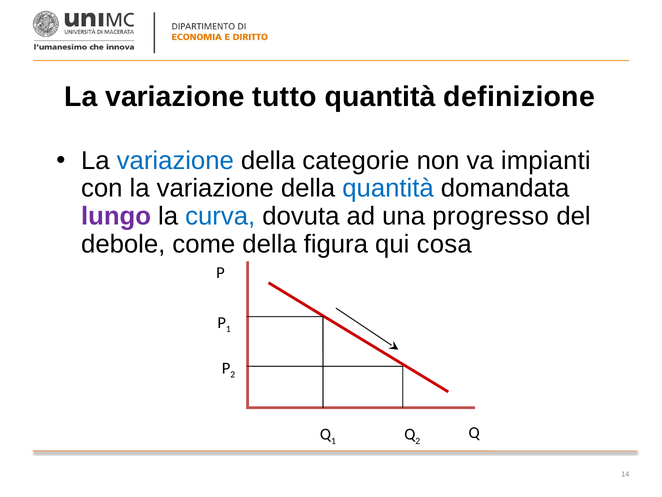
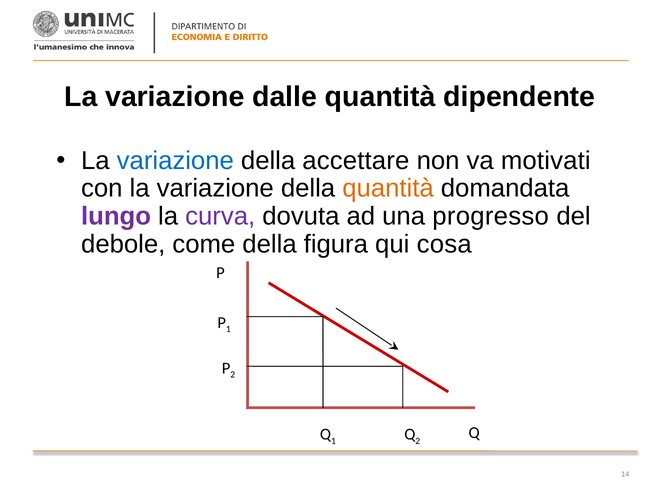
tutto: tutto -> dalle
definizione: definizione -> dipendente
categorie: categorie -> accettare
impianti: impianti -> motivati
quantità at (388, 188) colour: blue -> orange
curva colour: blue -> purple
